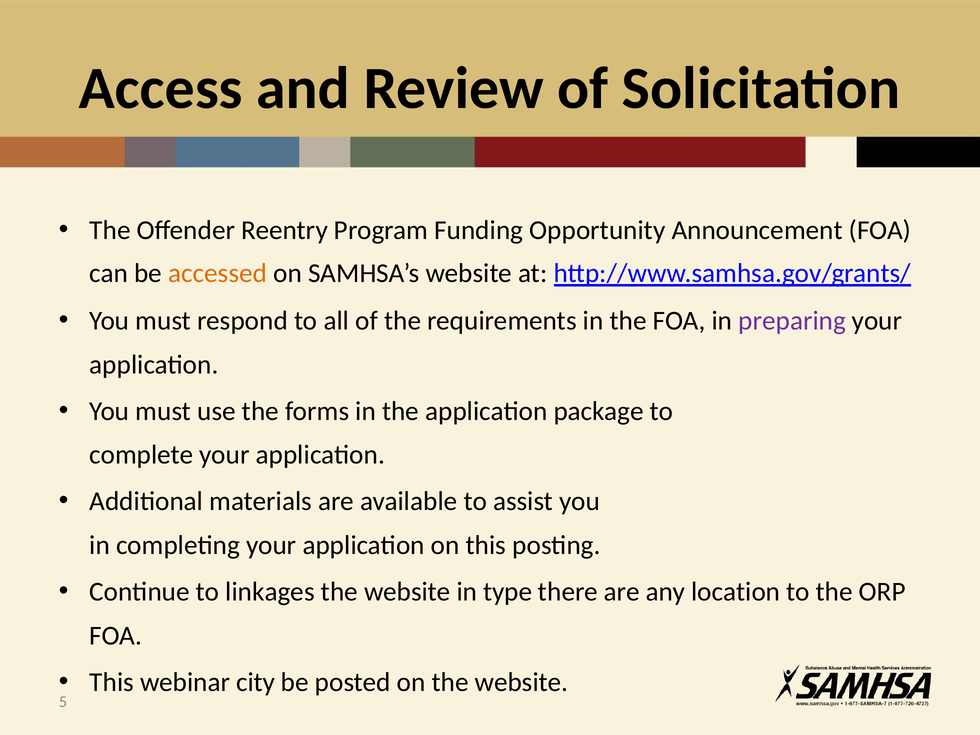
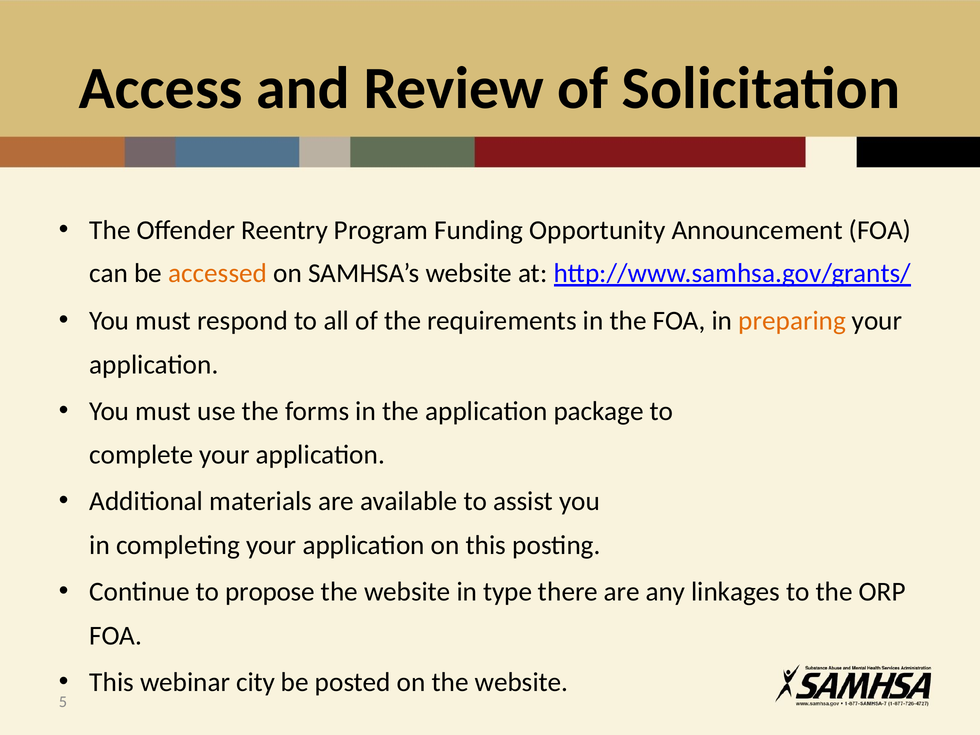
preparing colour: purple -> orange
linkages: linkages -> propose
location: location -> linkages
